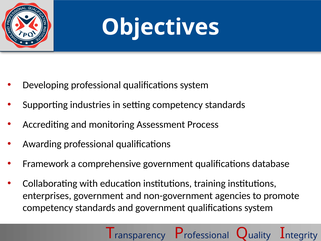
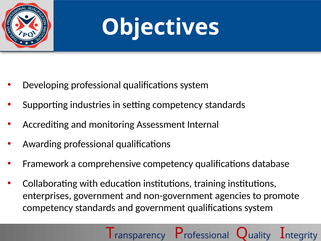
Process: Process -> Internal
comprehensive government: government -> competency
